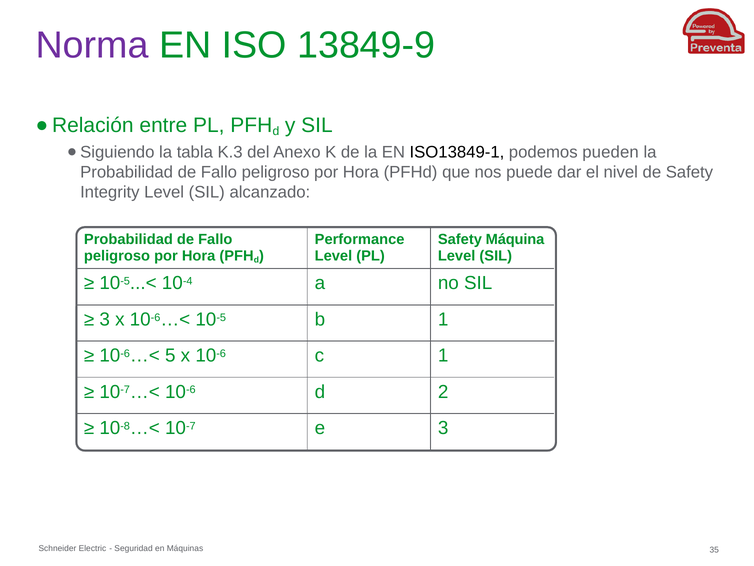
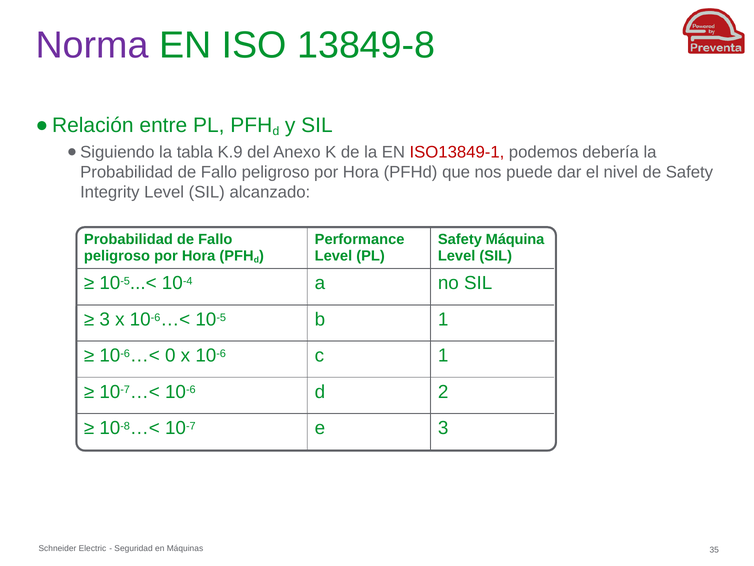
13849-9: 13849-9 -> 13849-8
K.3: K.3 -> K.9
ISO13849-1 colour: black -> red
pueden: pueden -> debería
5: 5 -> 0
